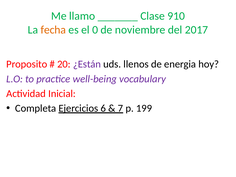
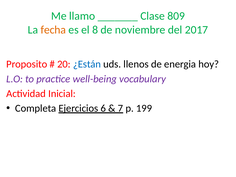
910: 910 -> 809
0: 0 -> 8
¿Están colour: purple -> blue
